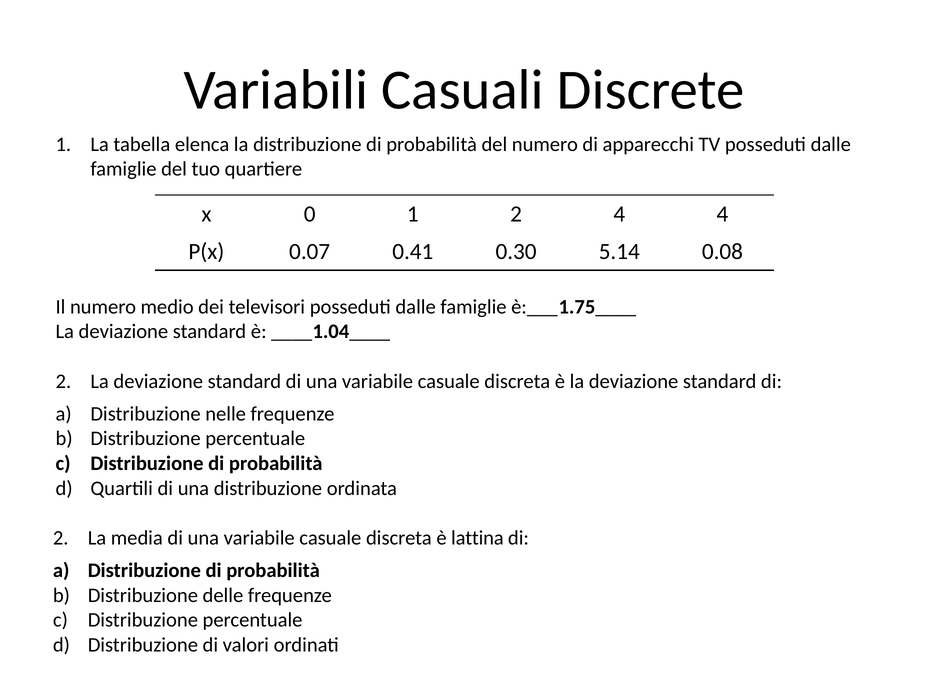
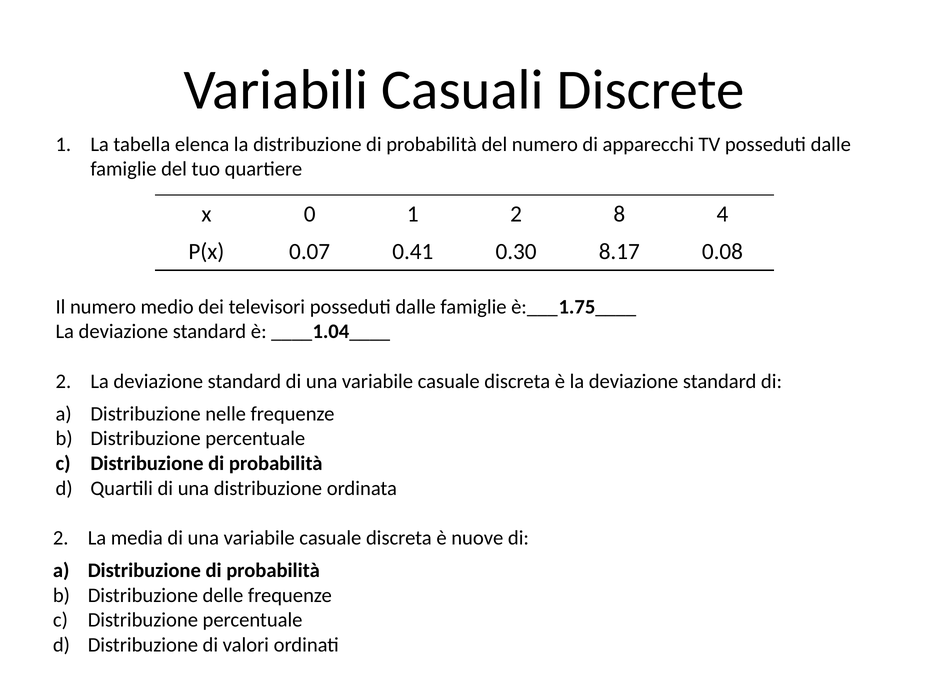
2 4: 4 -> 8
5.14: 5.14 -> 8.17
lattina: lattina -> nuove
